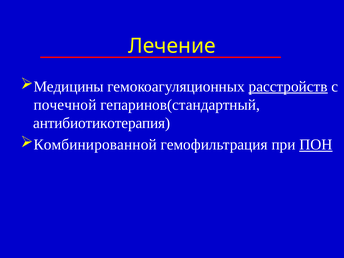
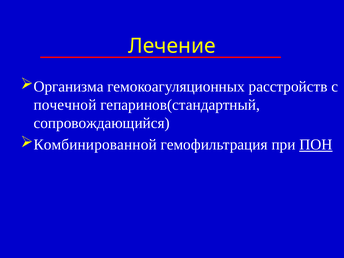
Медицины: Медицины -> Организма
расстройств underline: present -> none
антибиотикотерапия: антибиотикотерапия -> сопровождающийся
